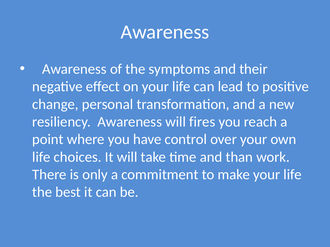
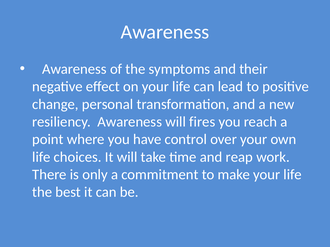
than: than -> reap
